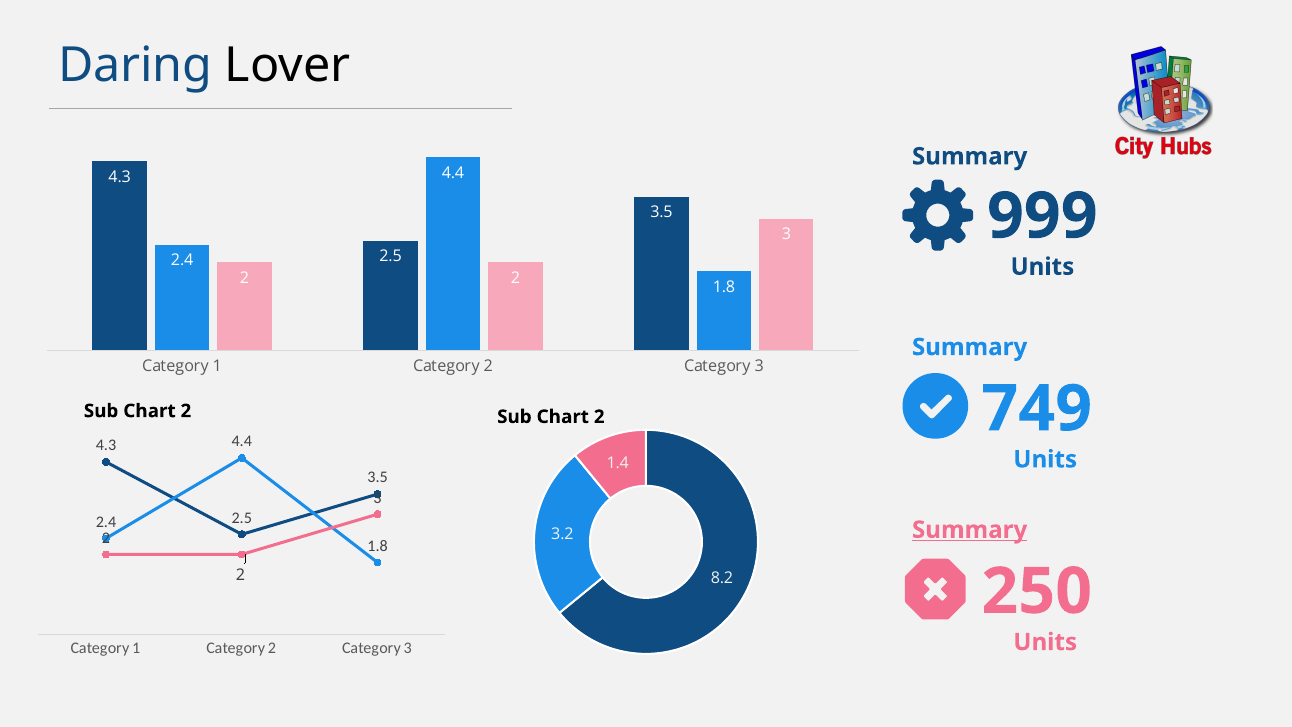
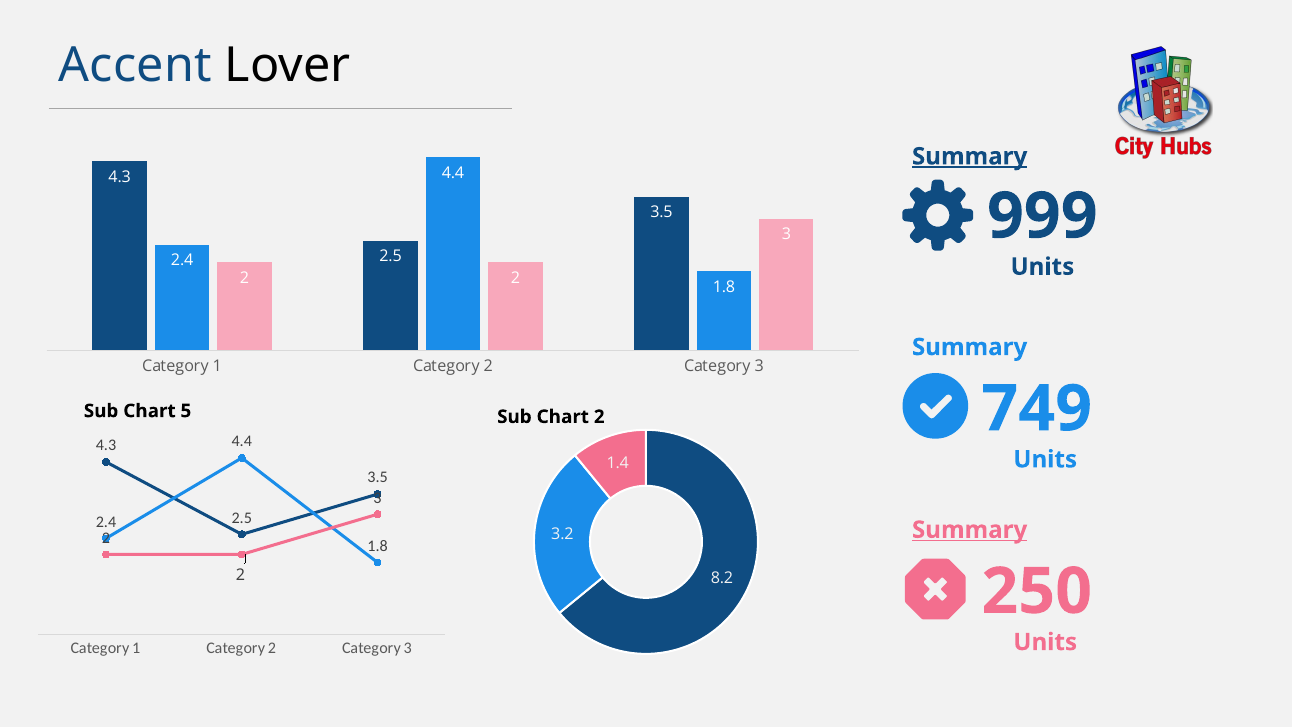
Daring: Daring -> Accent
Summary at (970, 156) underline: none -> present
2 at (186, 411): 2 -> 5
